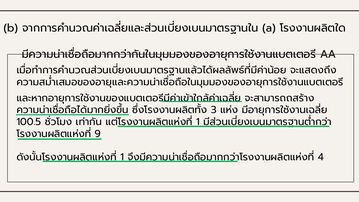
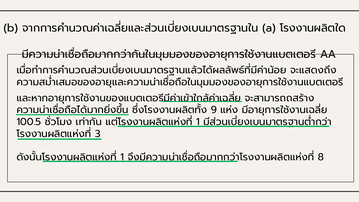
3: 3 -> 9
9: 9 -> 3
4: 4 -> 8
